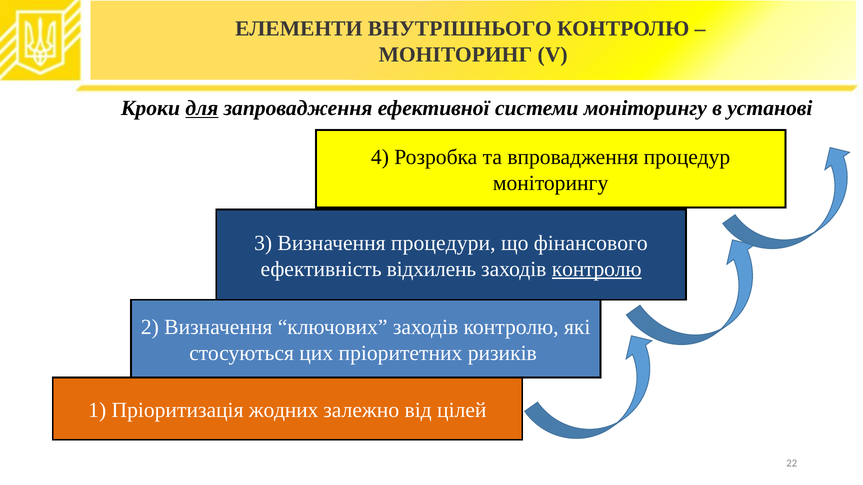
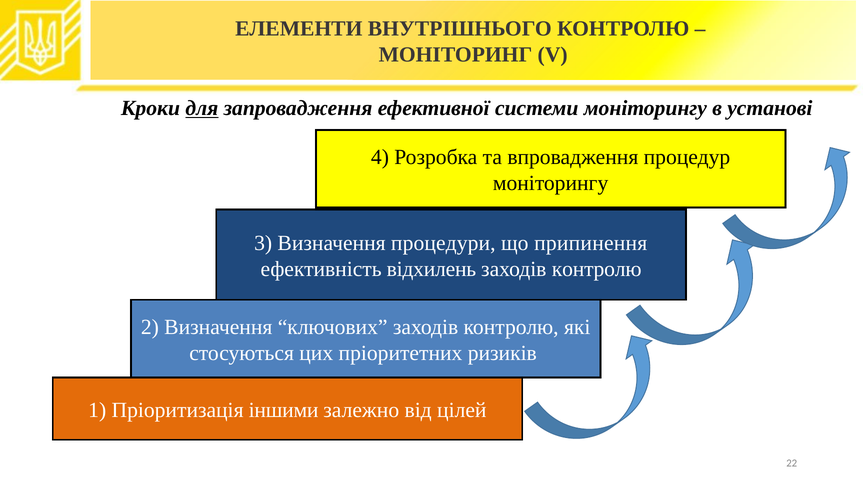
фінансового: фінансового -> припинення
контролю at (597, 269) underline: present -> none
жодних: жодних -> іншими
